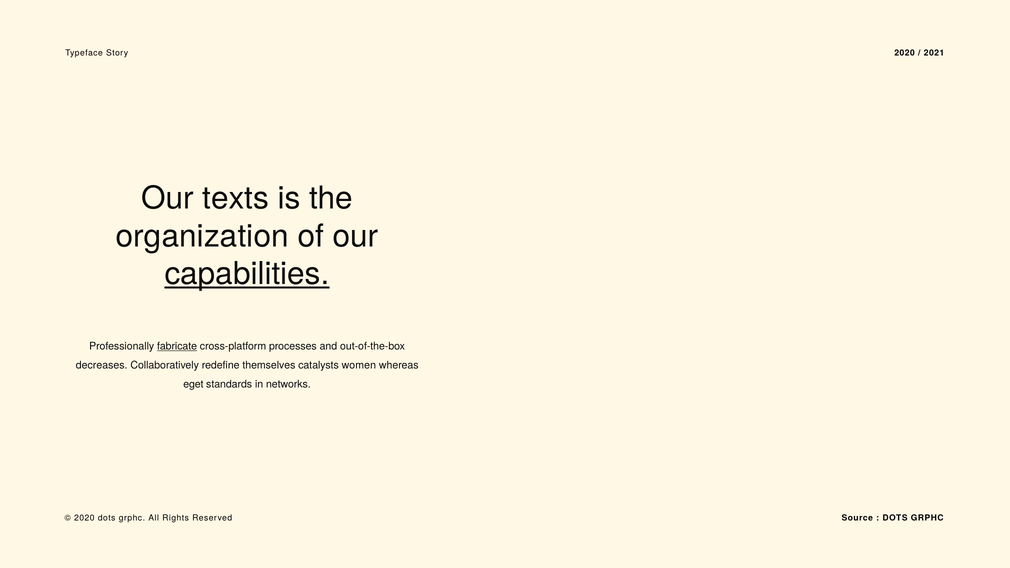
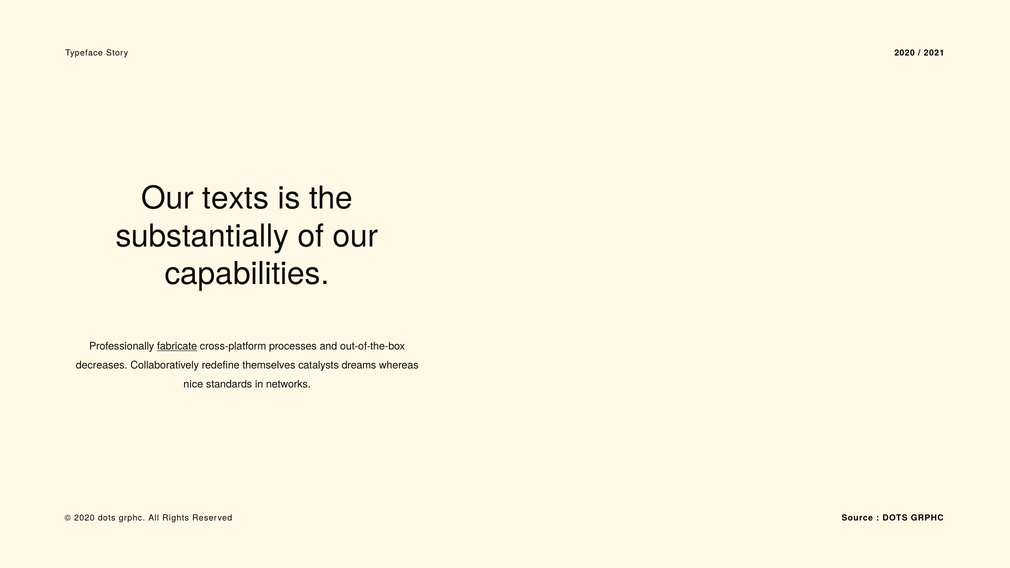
organization: organization -> substantially
capabilities underline: present -> none
women: women -> dreams
eget: eget -> nice
